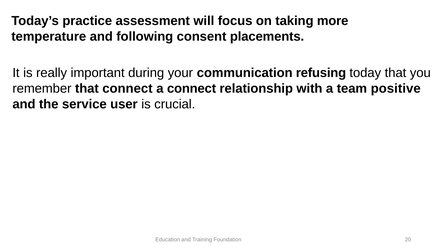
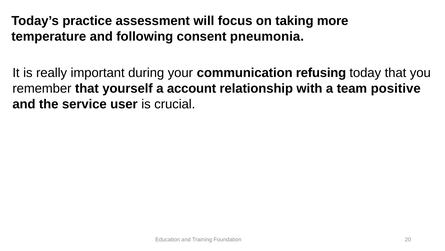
placements: placements -> pneumonia
that connect: connect -> yourself
a connect: connect -> account
